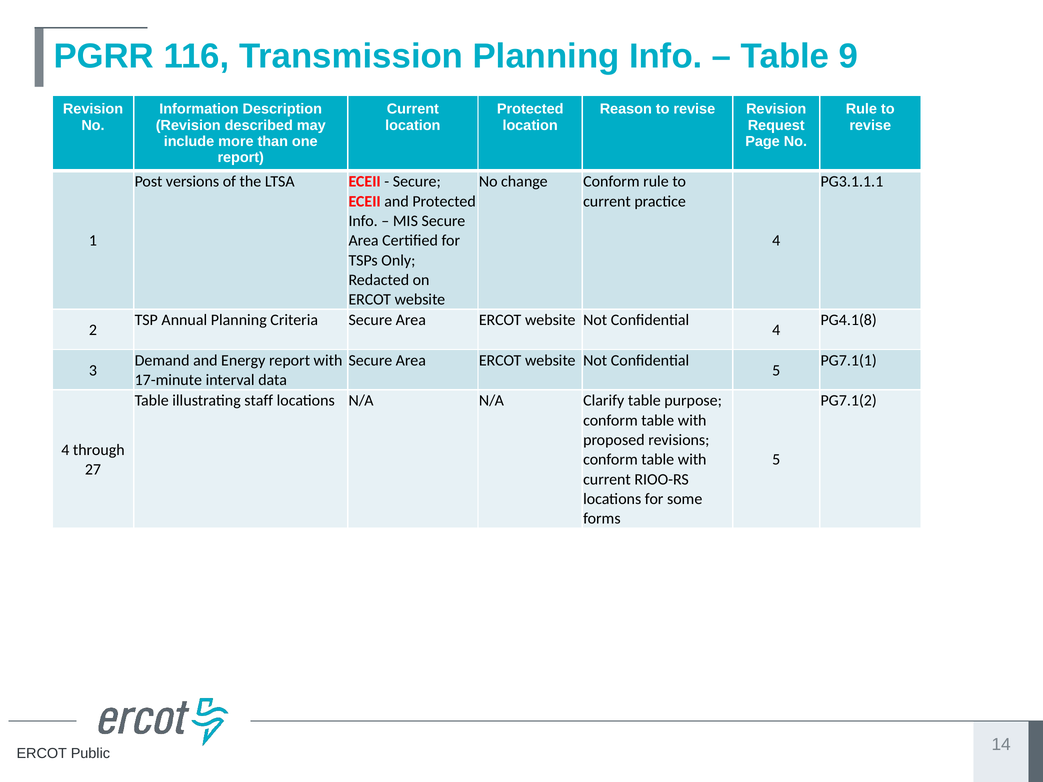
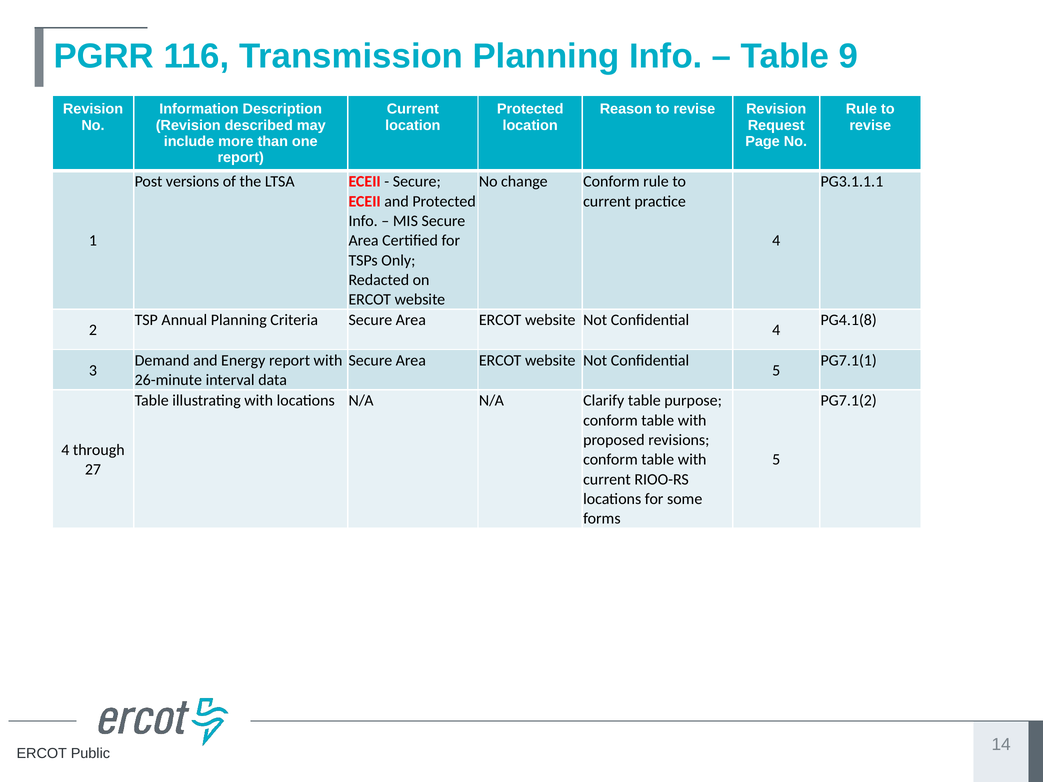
17-minute: 17-minute -> 26-minute
illustrating staff: staff -> with
